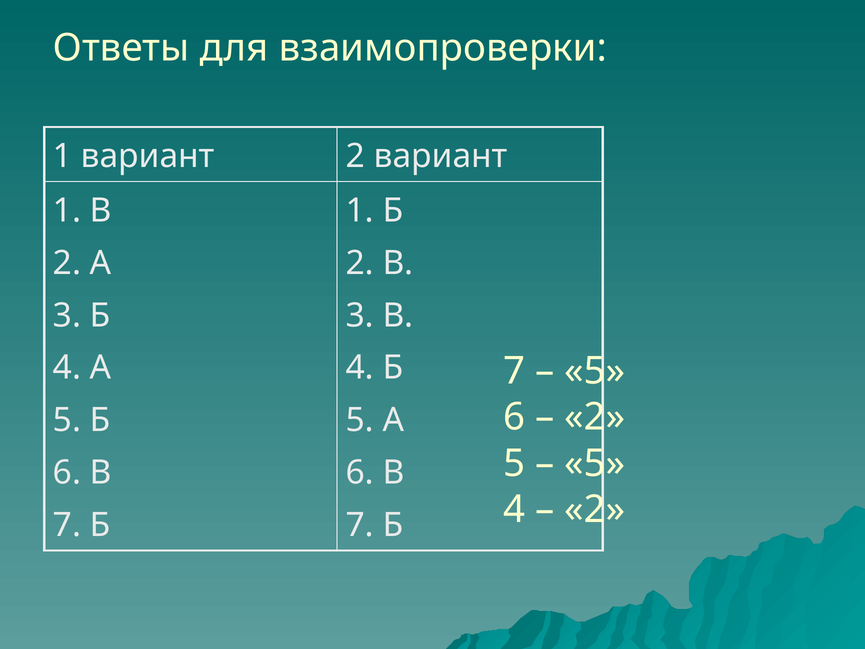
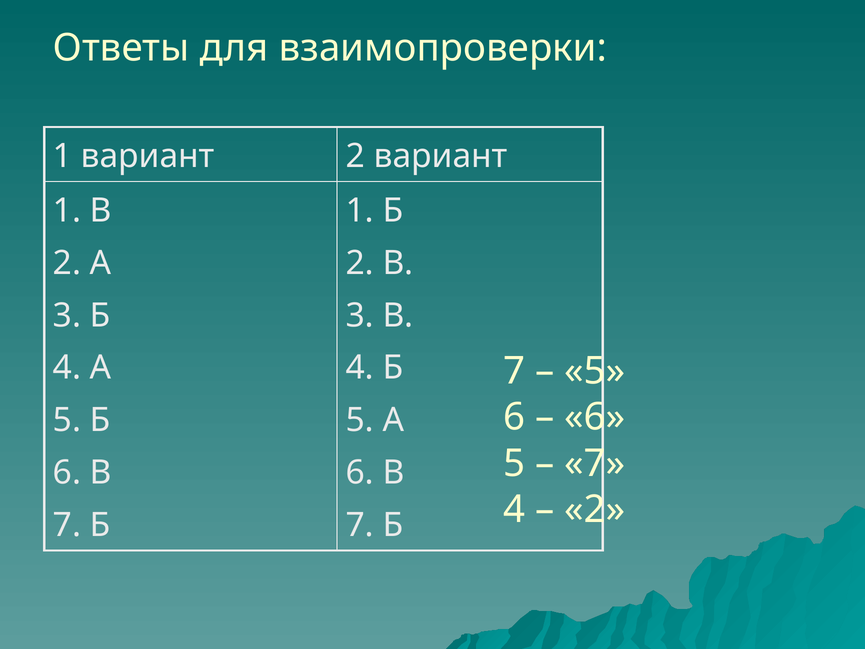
2 at (595, 417): 2 -> 6
5 at (595, 463): 5 -> 7
